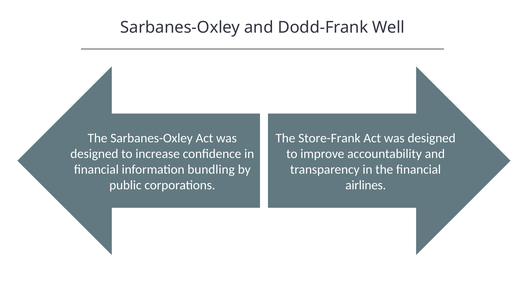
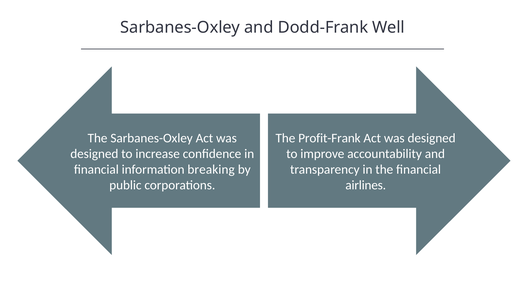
Store-Frank: Store-Frank -> Profit-Frank
bundling: bundling -> breaking
